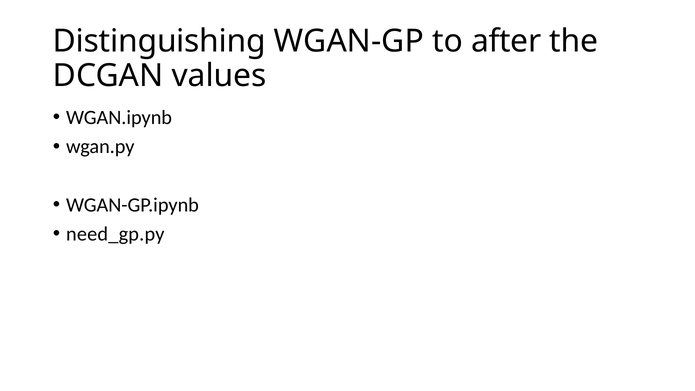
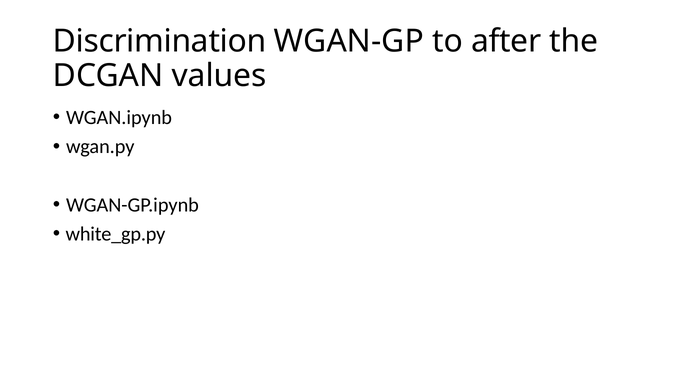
Distinguishing: Distinguishing -> Discrimination
need_gp.py: need_gp.py -> white_gp.py
